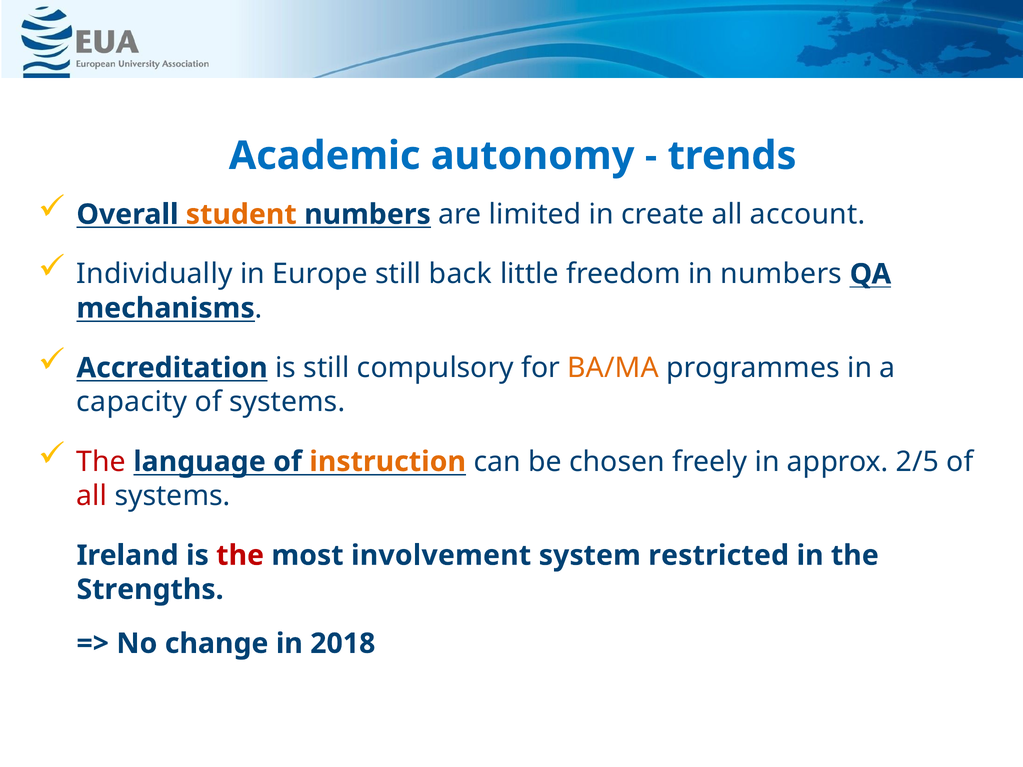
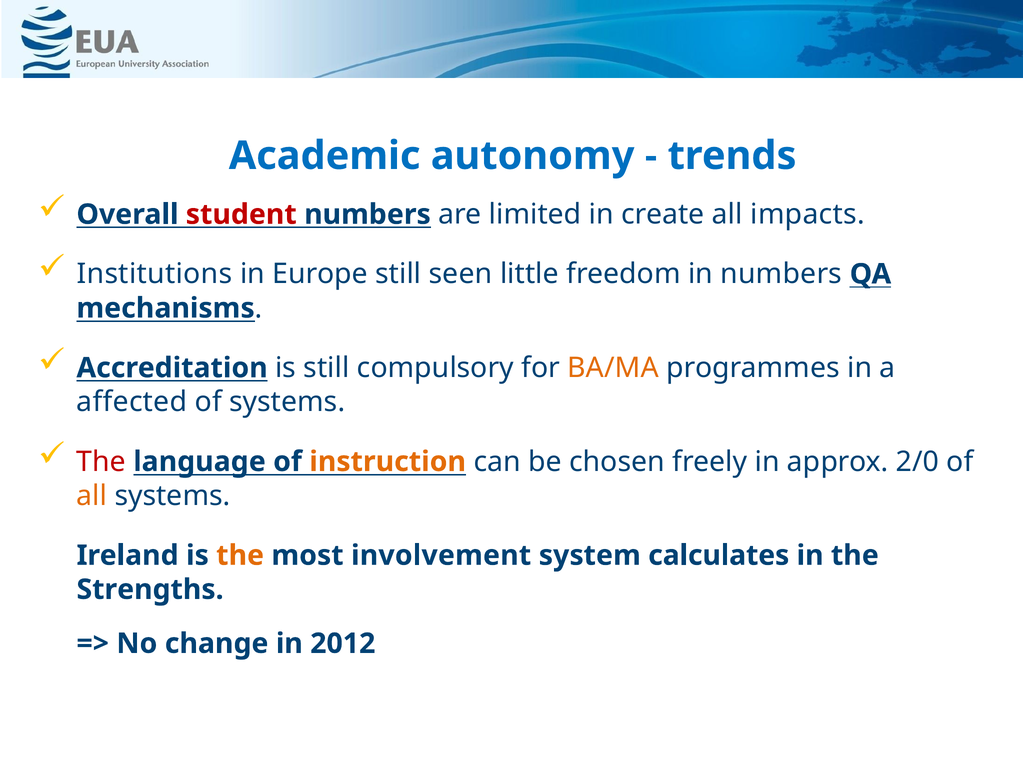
student colour: orange -> red
account: account -> impacts
Individually: Individually -> Institutions
back: back -> seen
capacity: capacity -> affected
2/5: 2/5 -> 2/0
all at (92, 496) colour: red -> orange
the at (240, 556) colour: red -> orange
restricted: restricted -> calculates
2018: 2018 -> 2012
